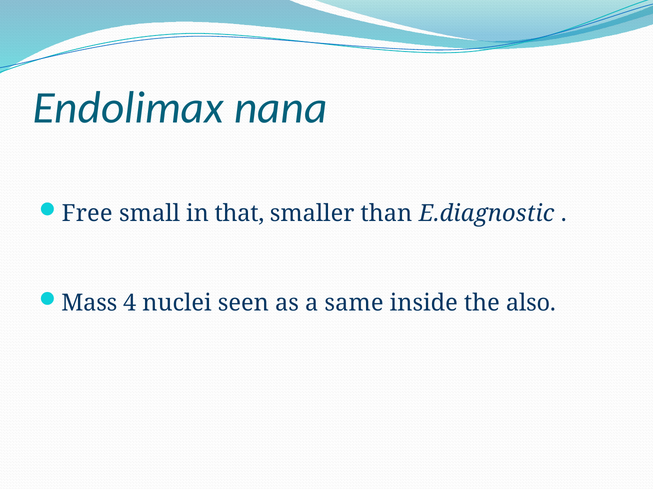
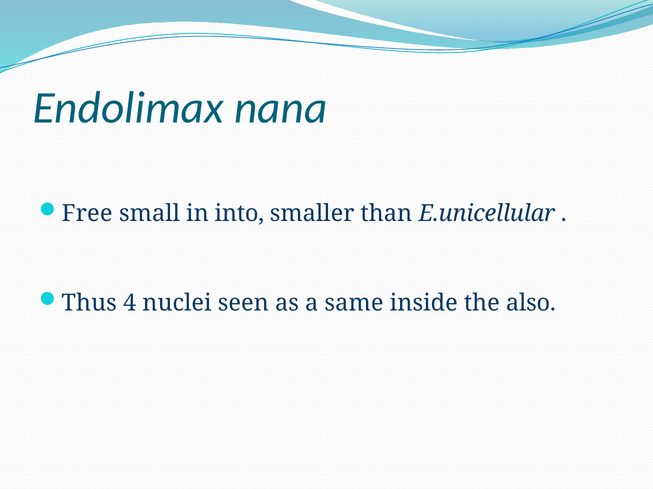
that: that -> into
E.diagnostic: E.diagnostic -> E.unicellular
Mass: Mass -> Thus
